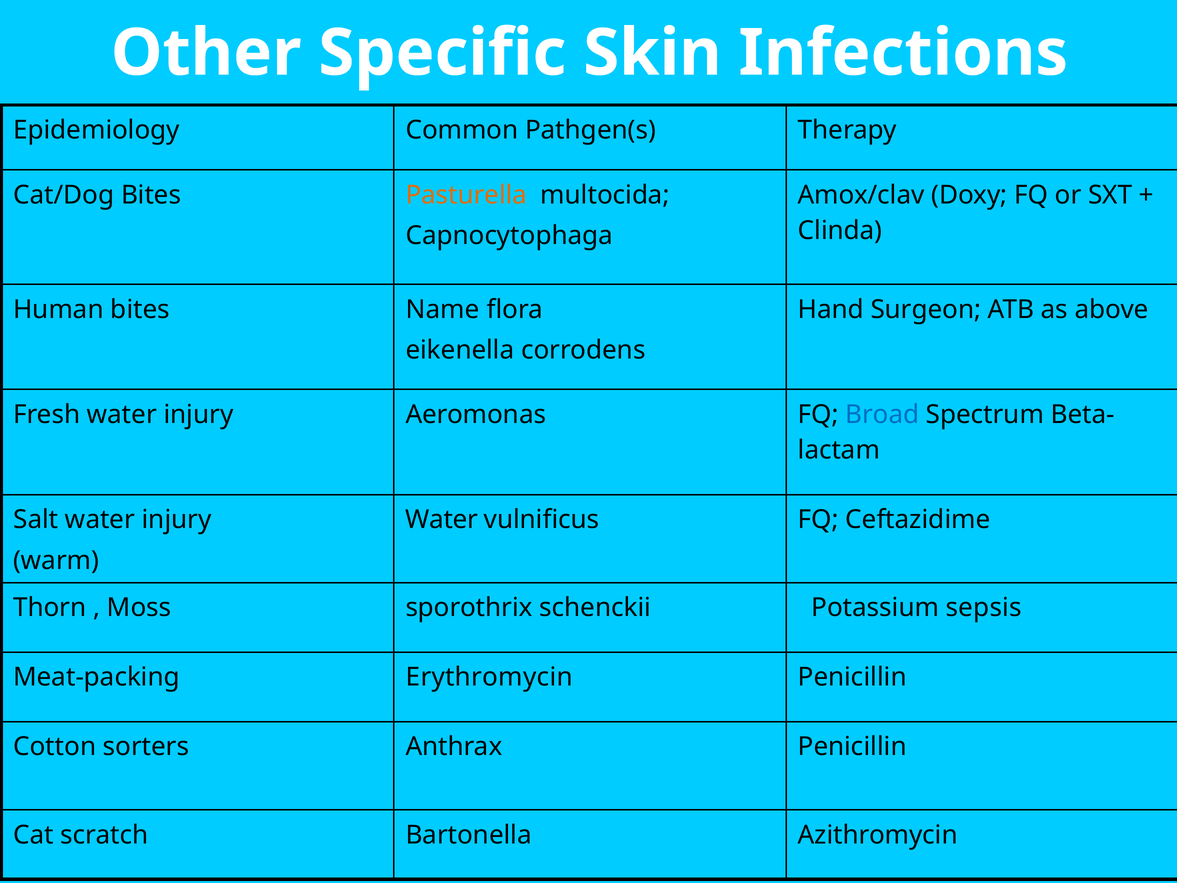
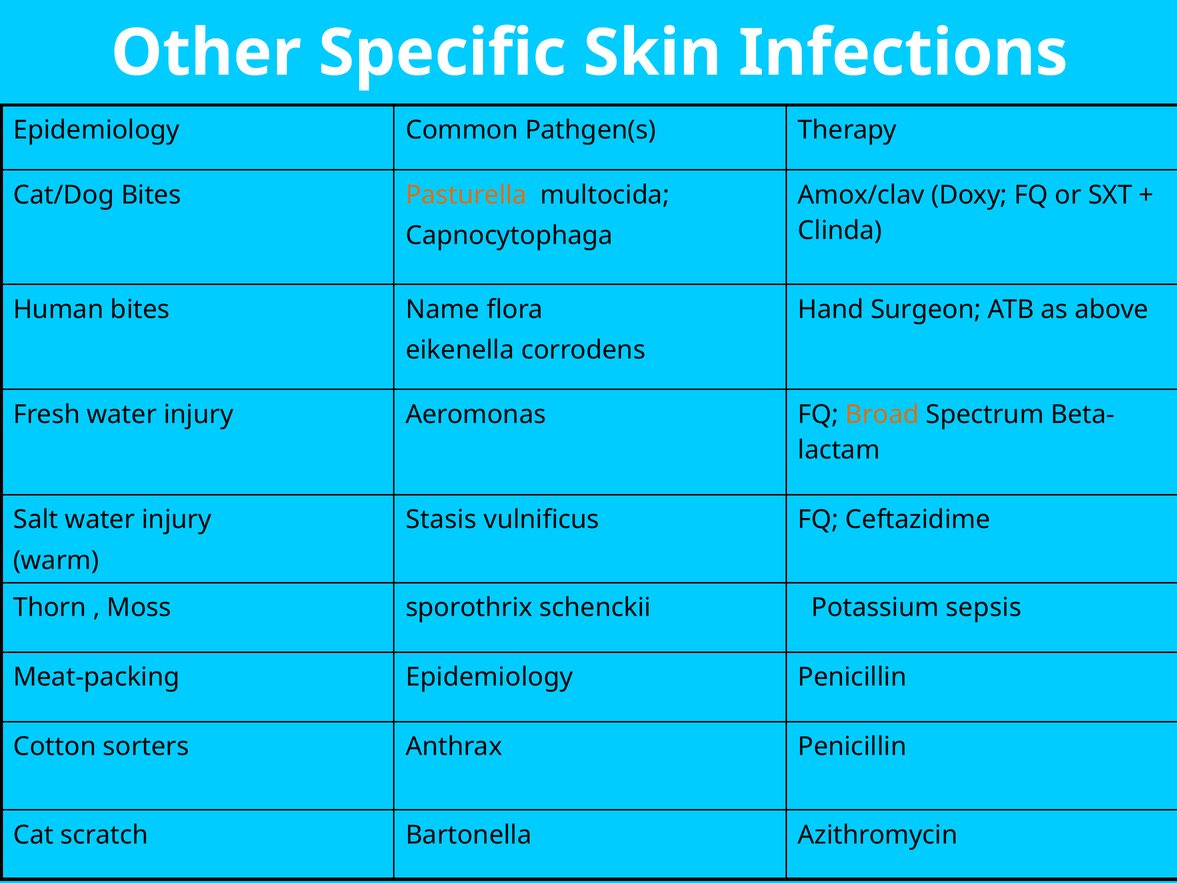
Broad colour: blue -> orange
Water at (442, 520): Water -> Stasis
Meat-packing Erythromycin: Erythromycin -> Epidemiology
